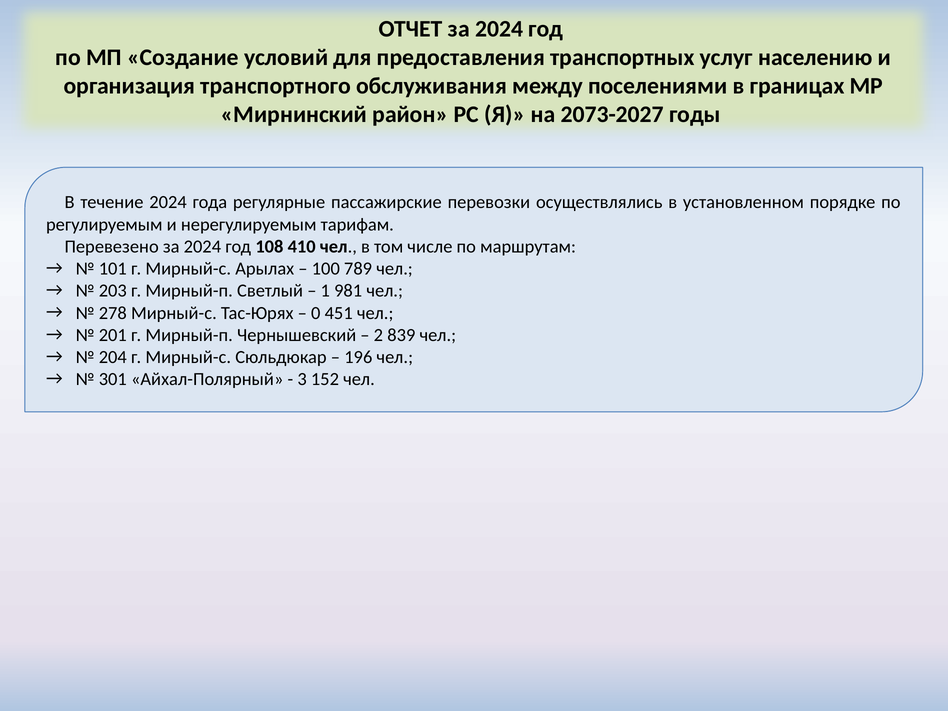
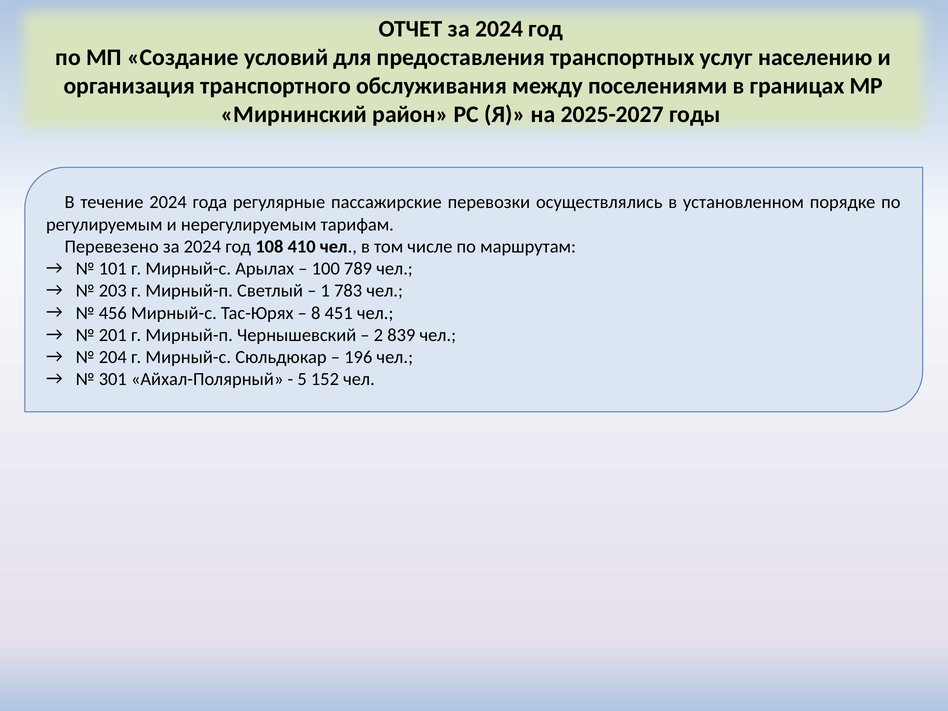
2073-2027: 2073-2027 -> 2025-2027
981: 981 -> 783
278: 278 -> 456
0: 0 -> 8
3: 3 -> 5
